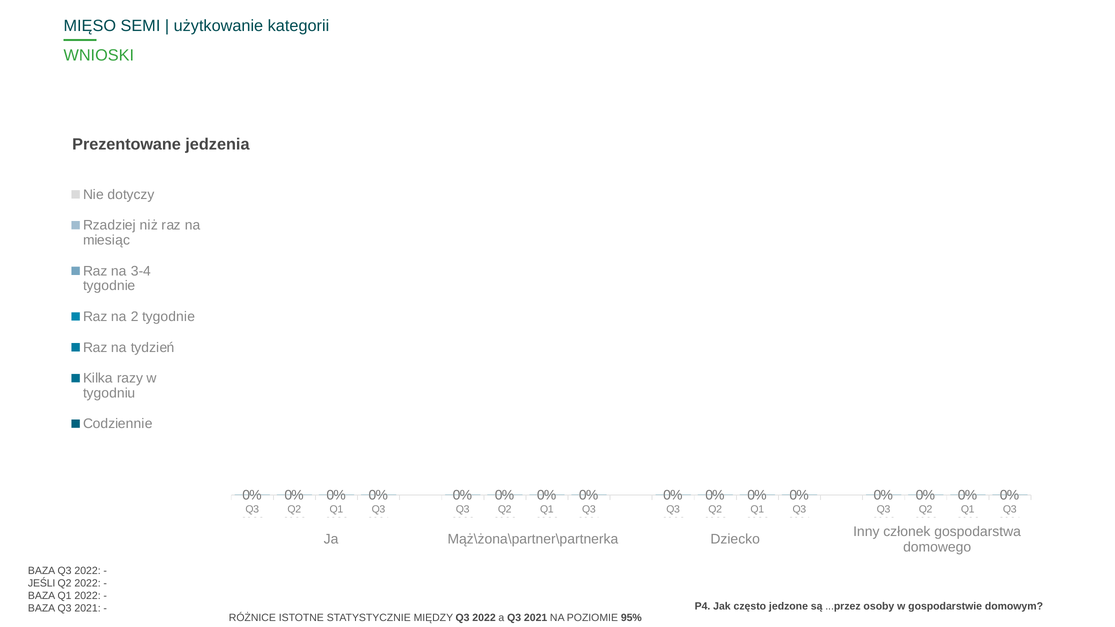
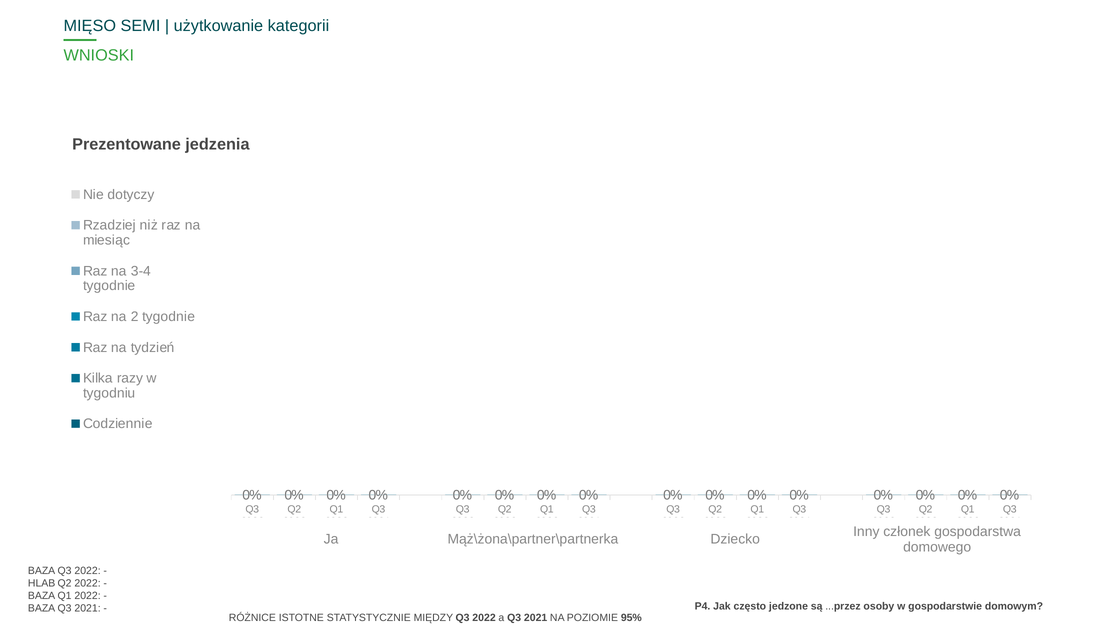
JEŚLI: JEŚLI -> HLAB
